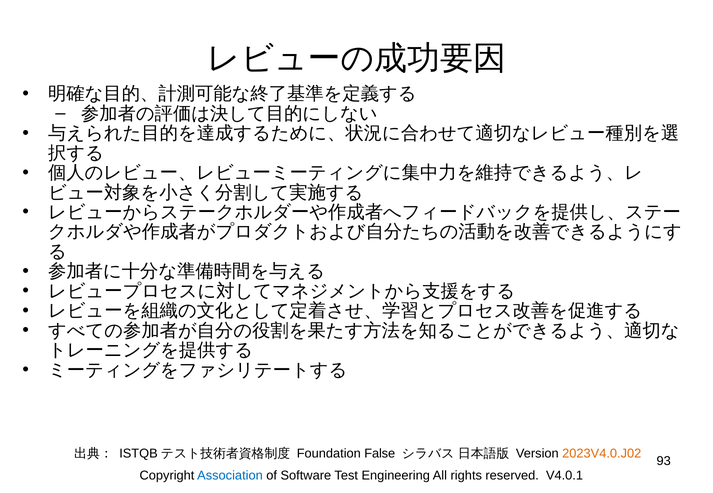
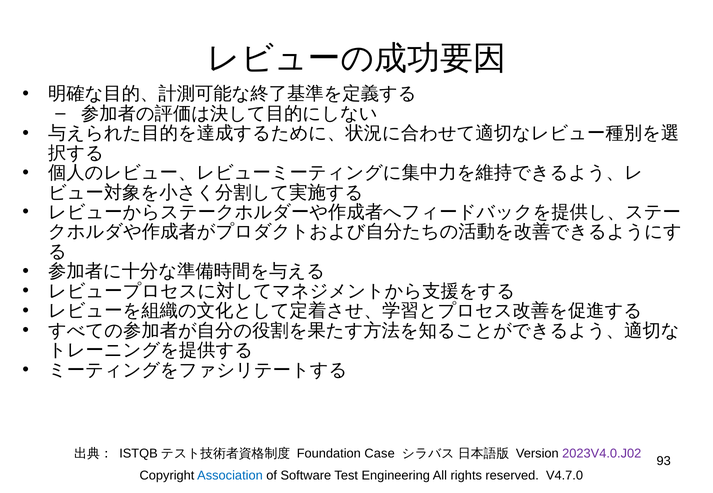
False: False -> Case
2023V4.0.J02 colour: orange -> purple
V4.0.1: V4.0.1 -> V4.7.0
